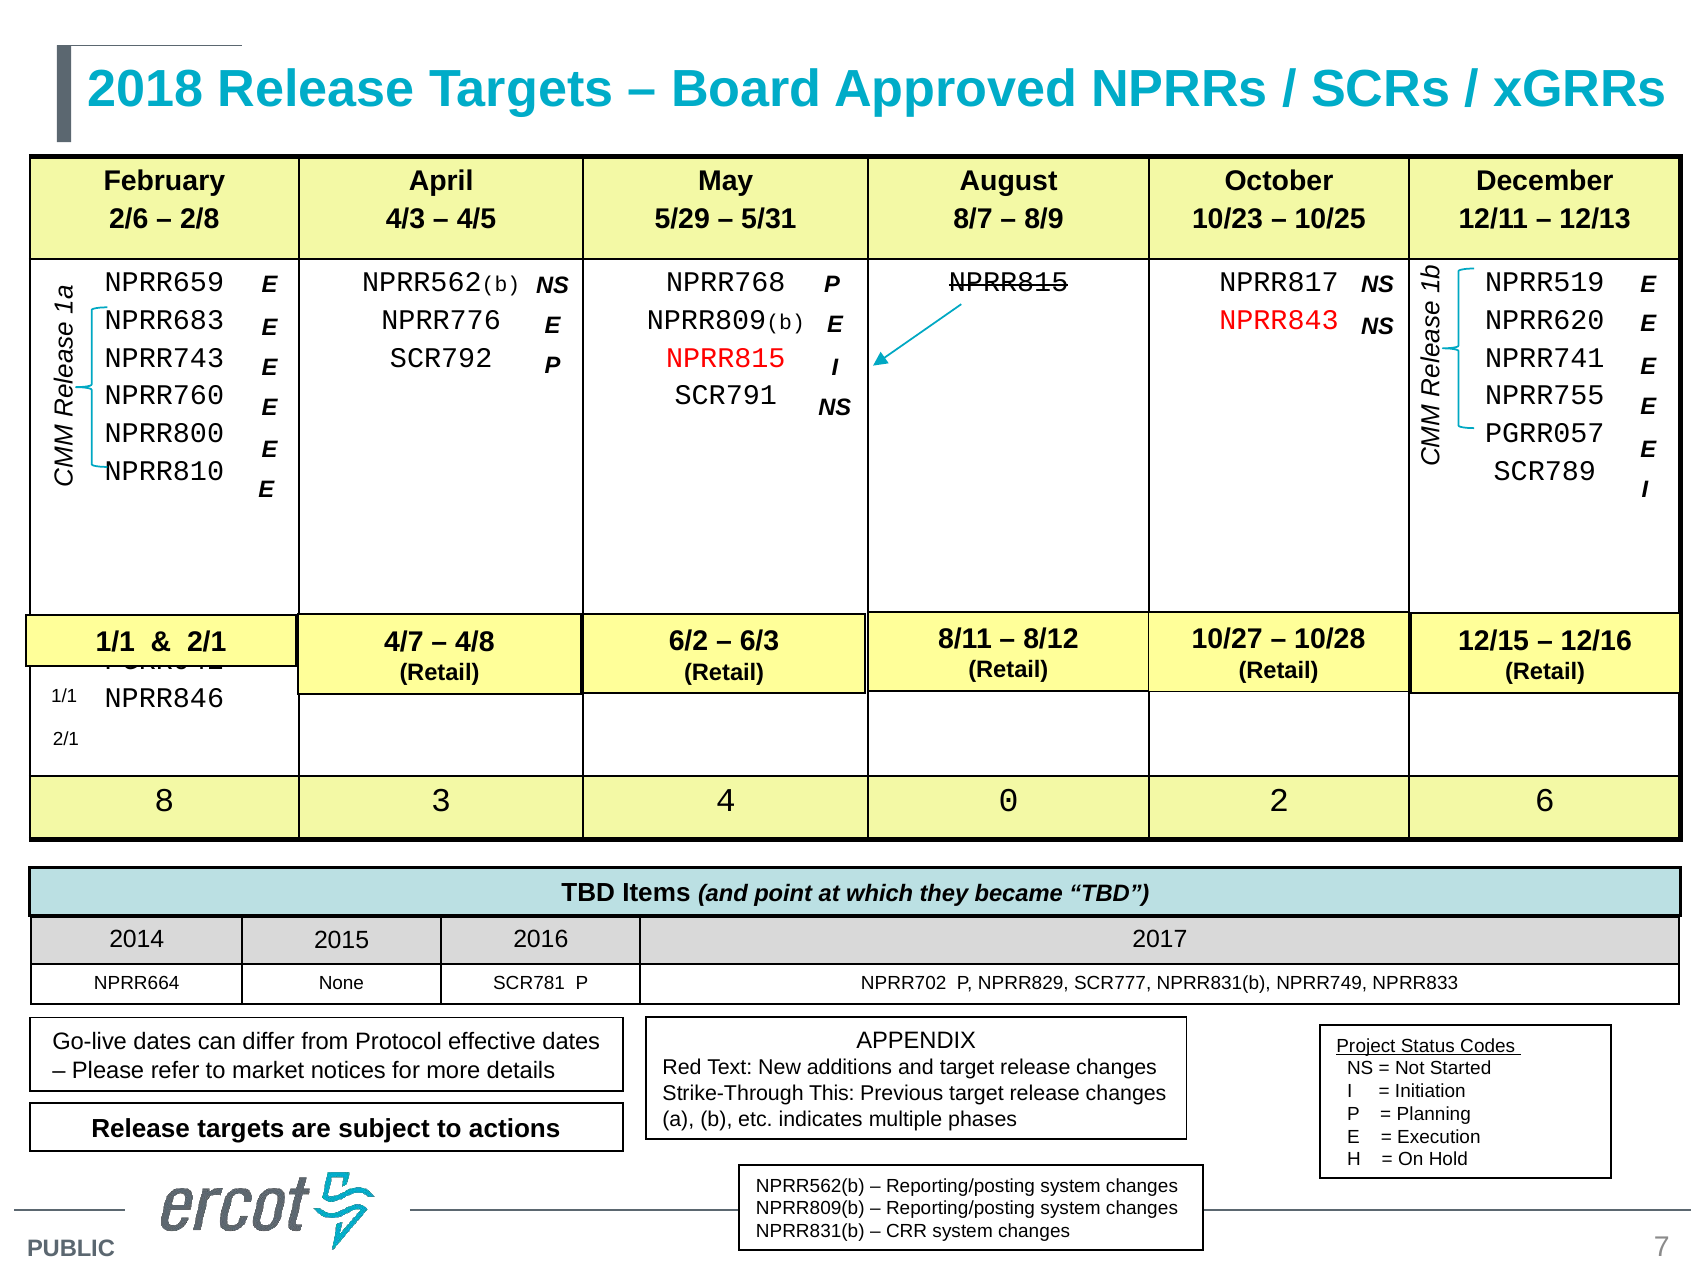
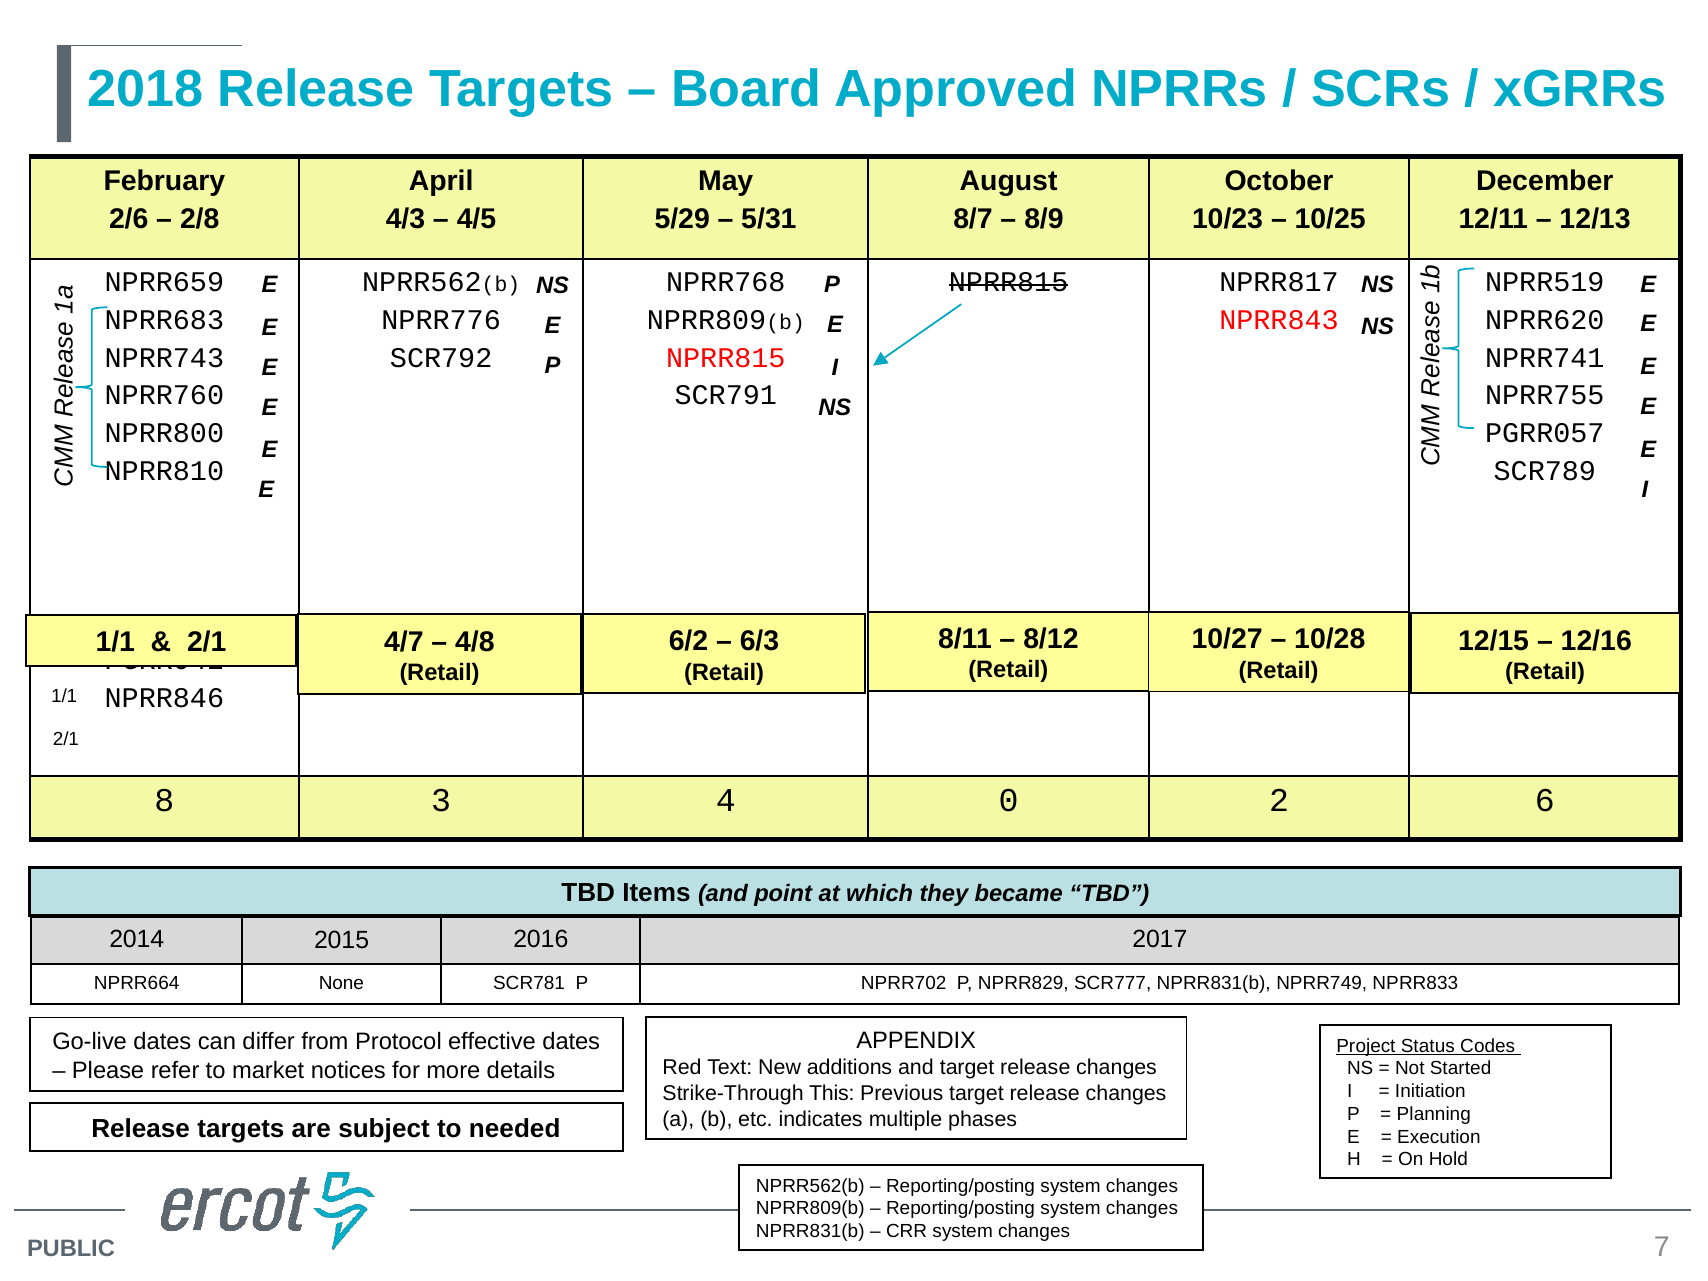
actions: actions -> needed
